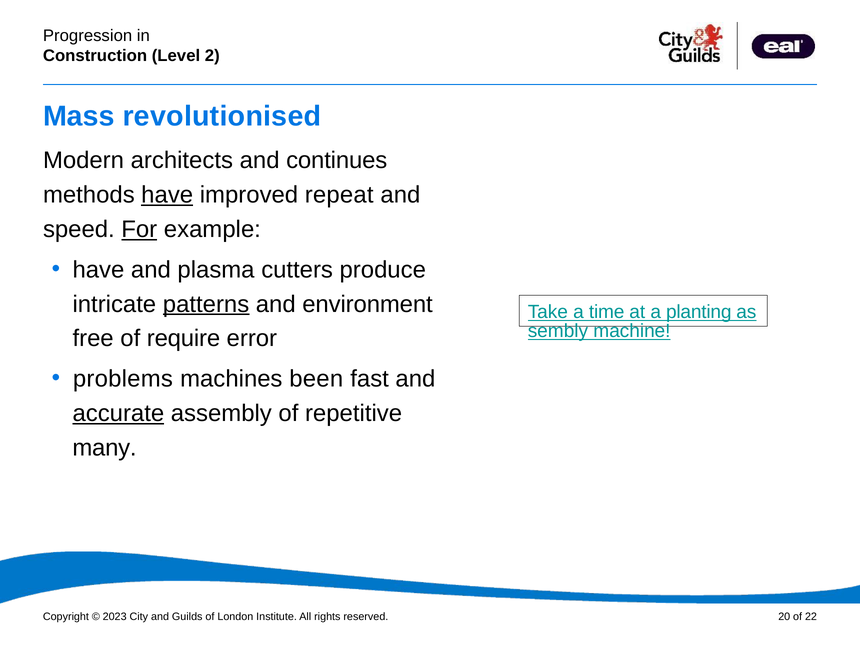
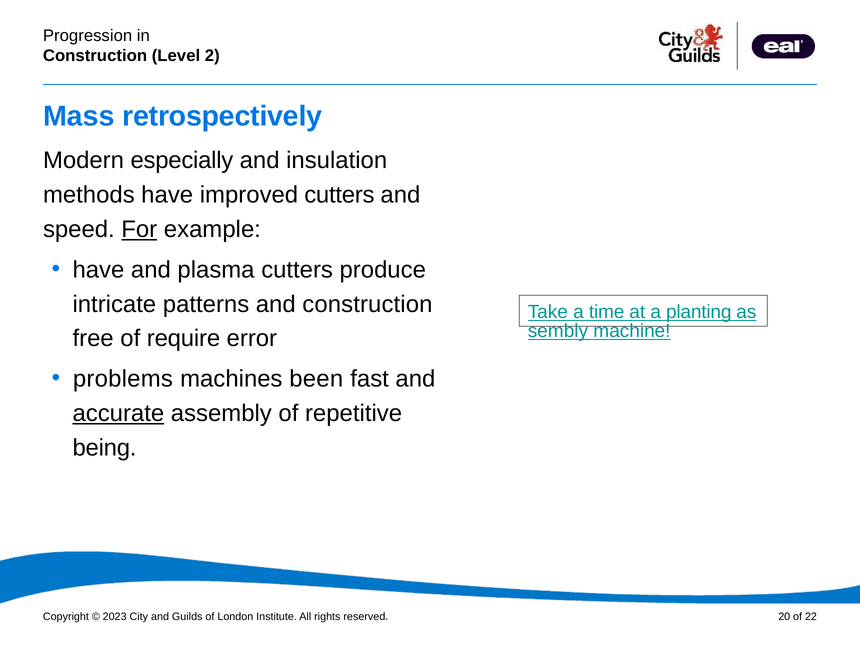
revolutionised: revolutionised -> retrospectively
architects: architects -> especially
continues: continues -> insulation
have at (167, 195) underline: present -> none
improved repeat: repeat -> cutters
patterns underline: present -> none
and environment: environment -> construction
many: many -> being
